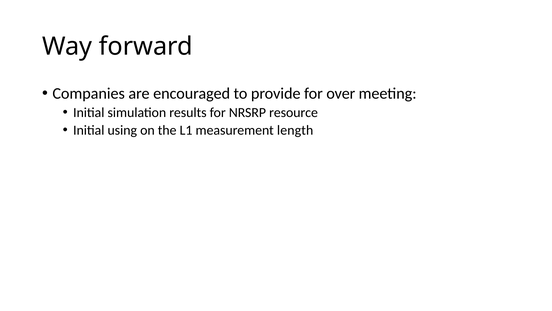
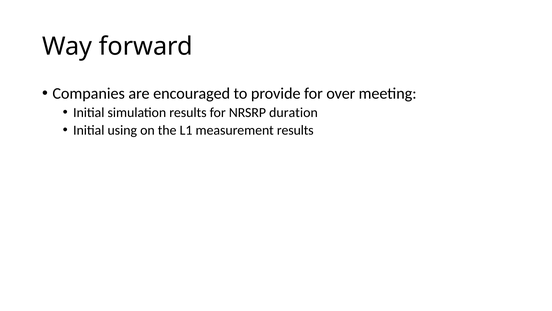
resource: resource -> duration
measurement length: length -> results
